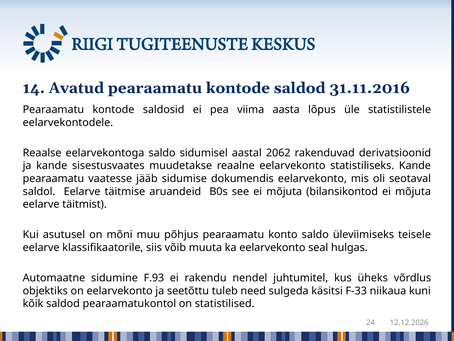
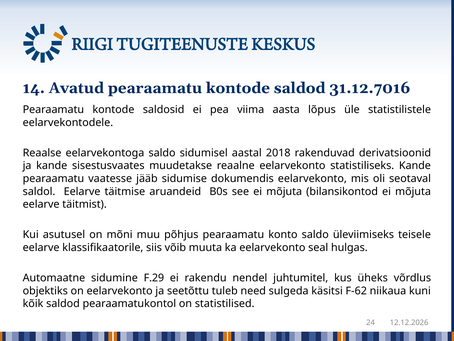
31.11.2016: 31.11.2016 -> 31.12.7016
2062: 2062 -> 2018
F.93: F.93 -> F.29
F-33: F-33 -> F-62
